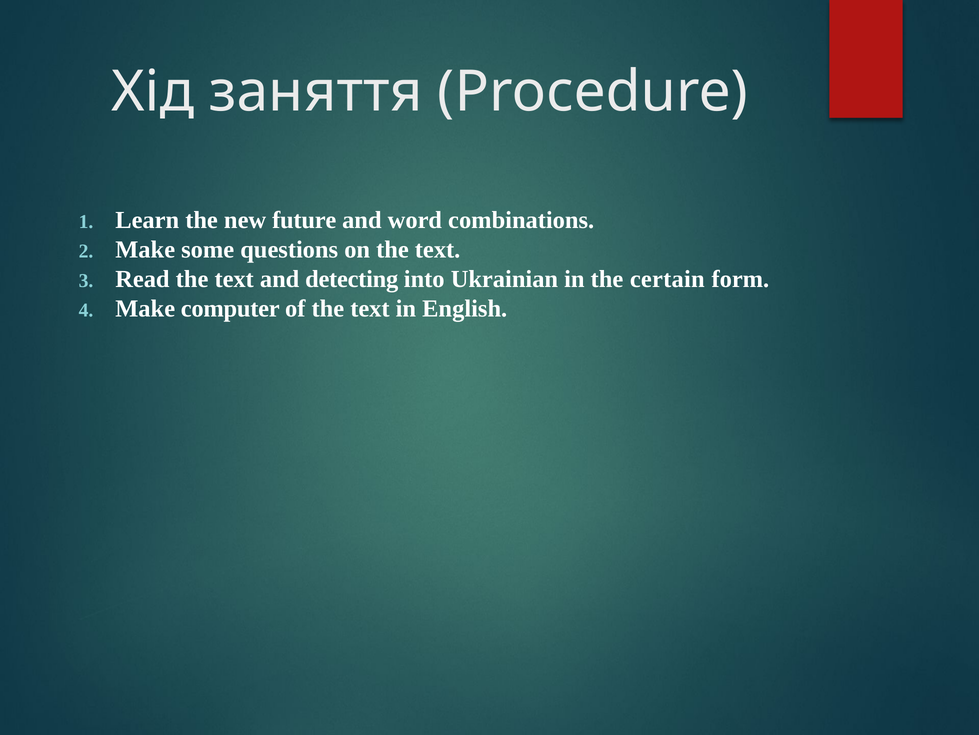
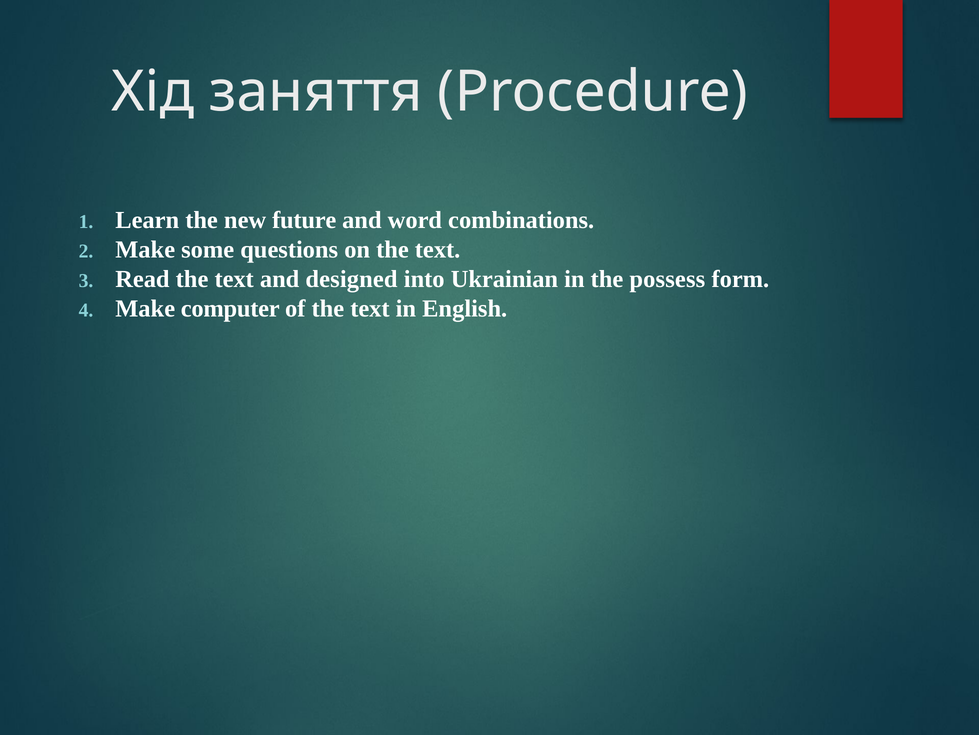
detecting: detecting -> designed
certain: certain -> possess
